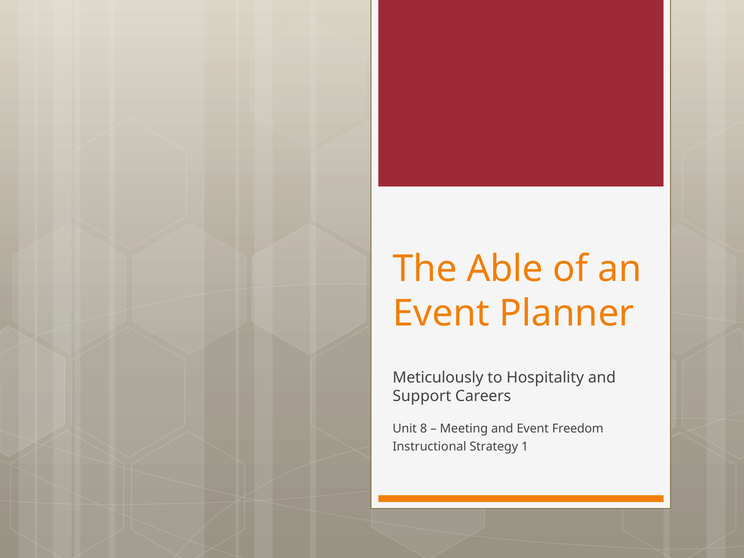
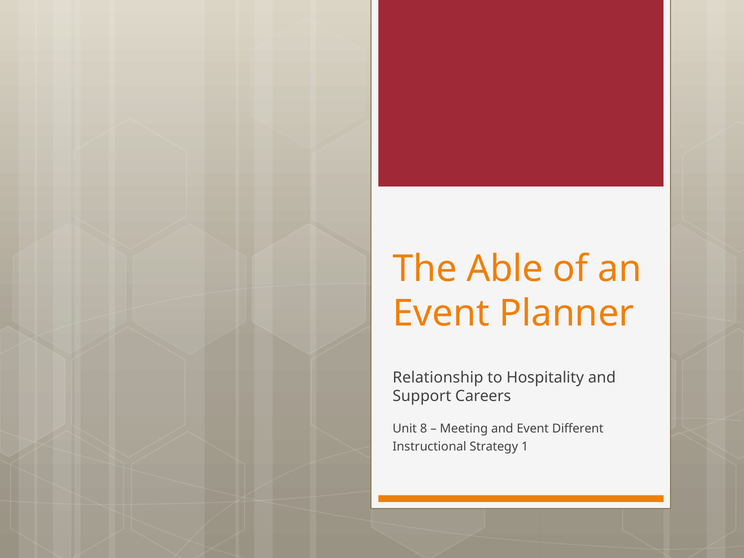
Meticulously: Meticulously -> Relationship
Freedom: Freedom -> Different
